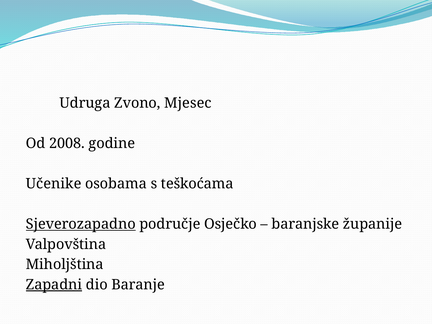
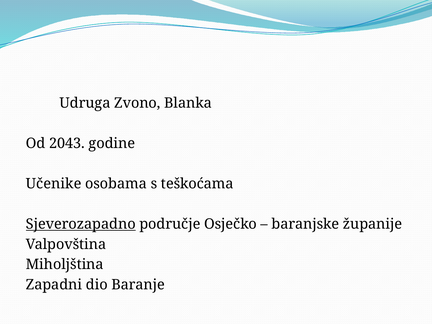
Mjesec: Mjesec -> Blanka
2008: 2008 -> 2043
Zapadni underline: present -> none
